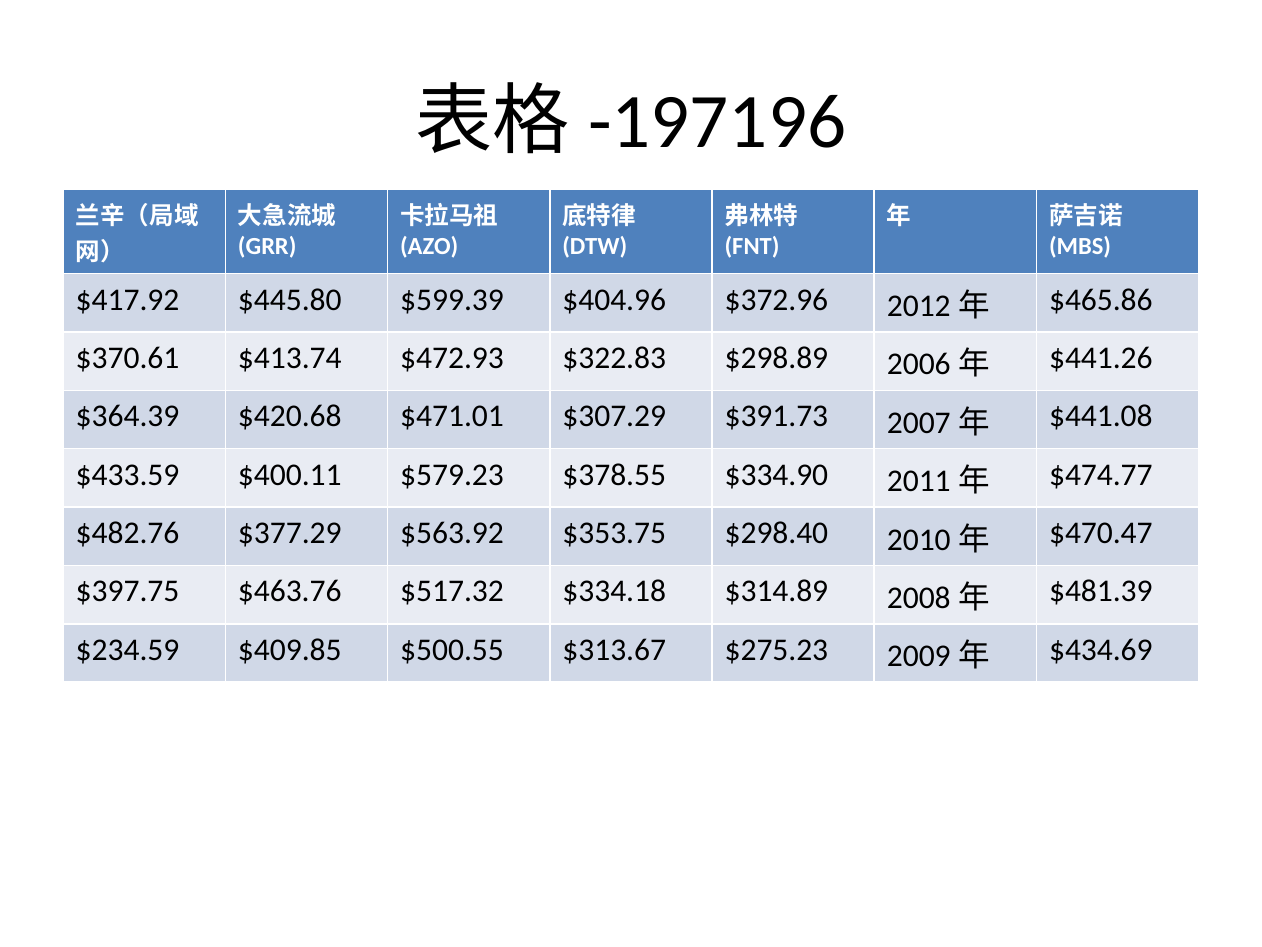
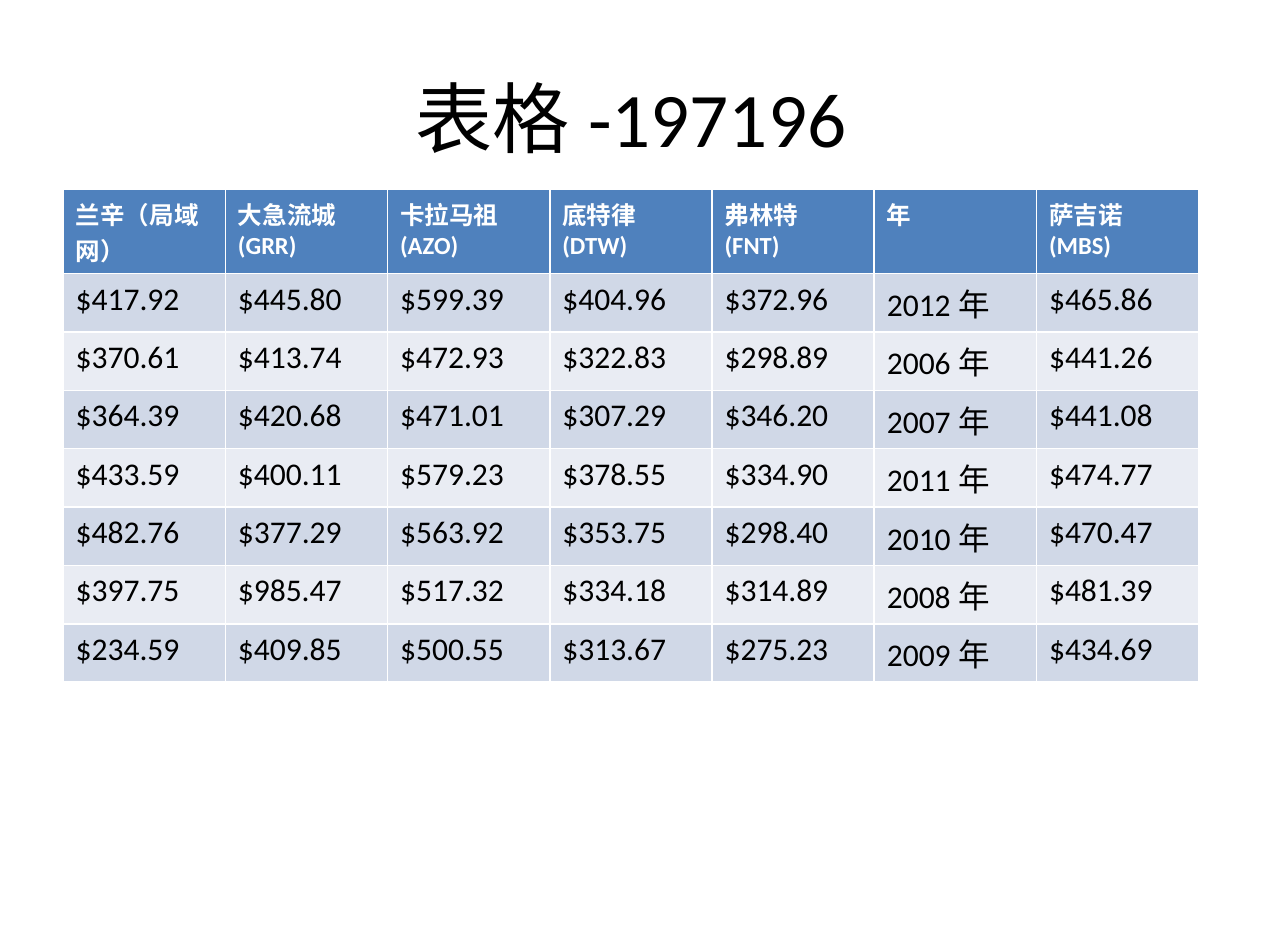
$391.73: $391.73 -> $346.20
$463.76: $463.76 -> $985.47
